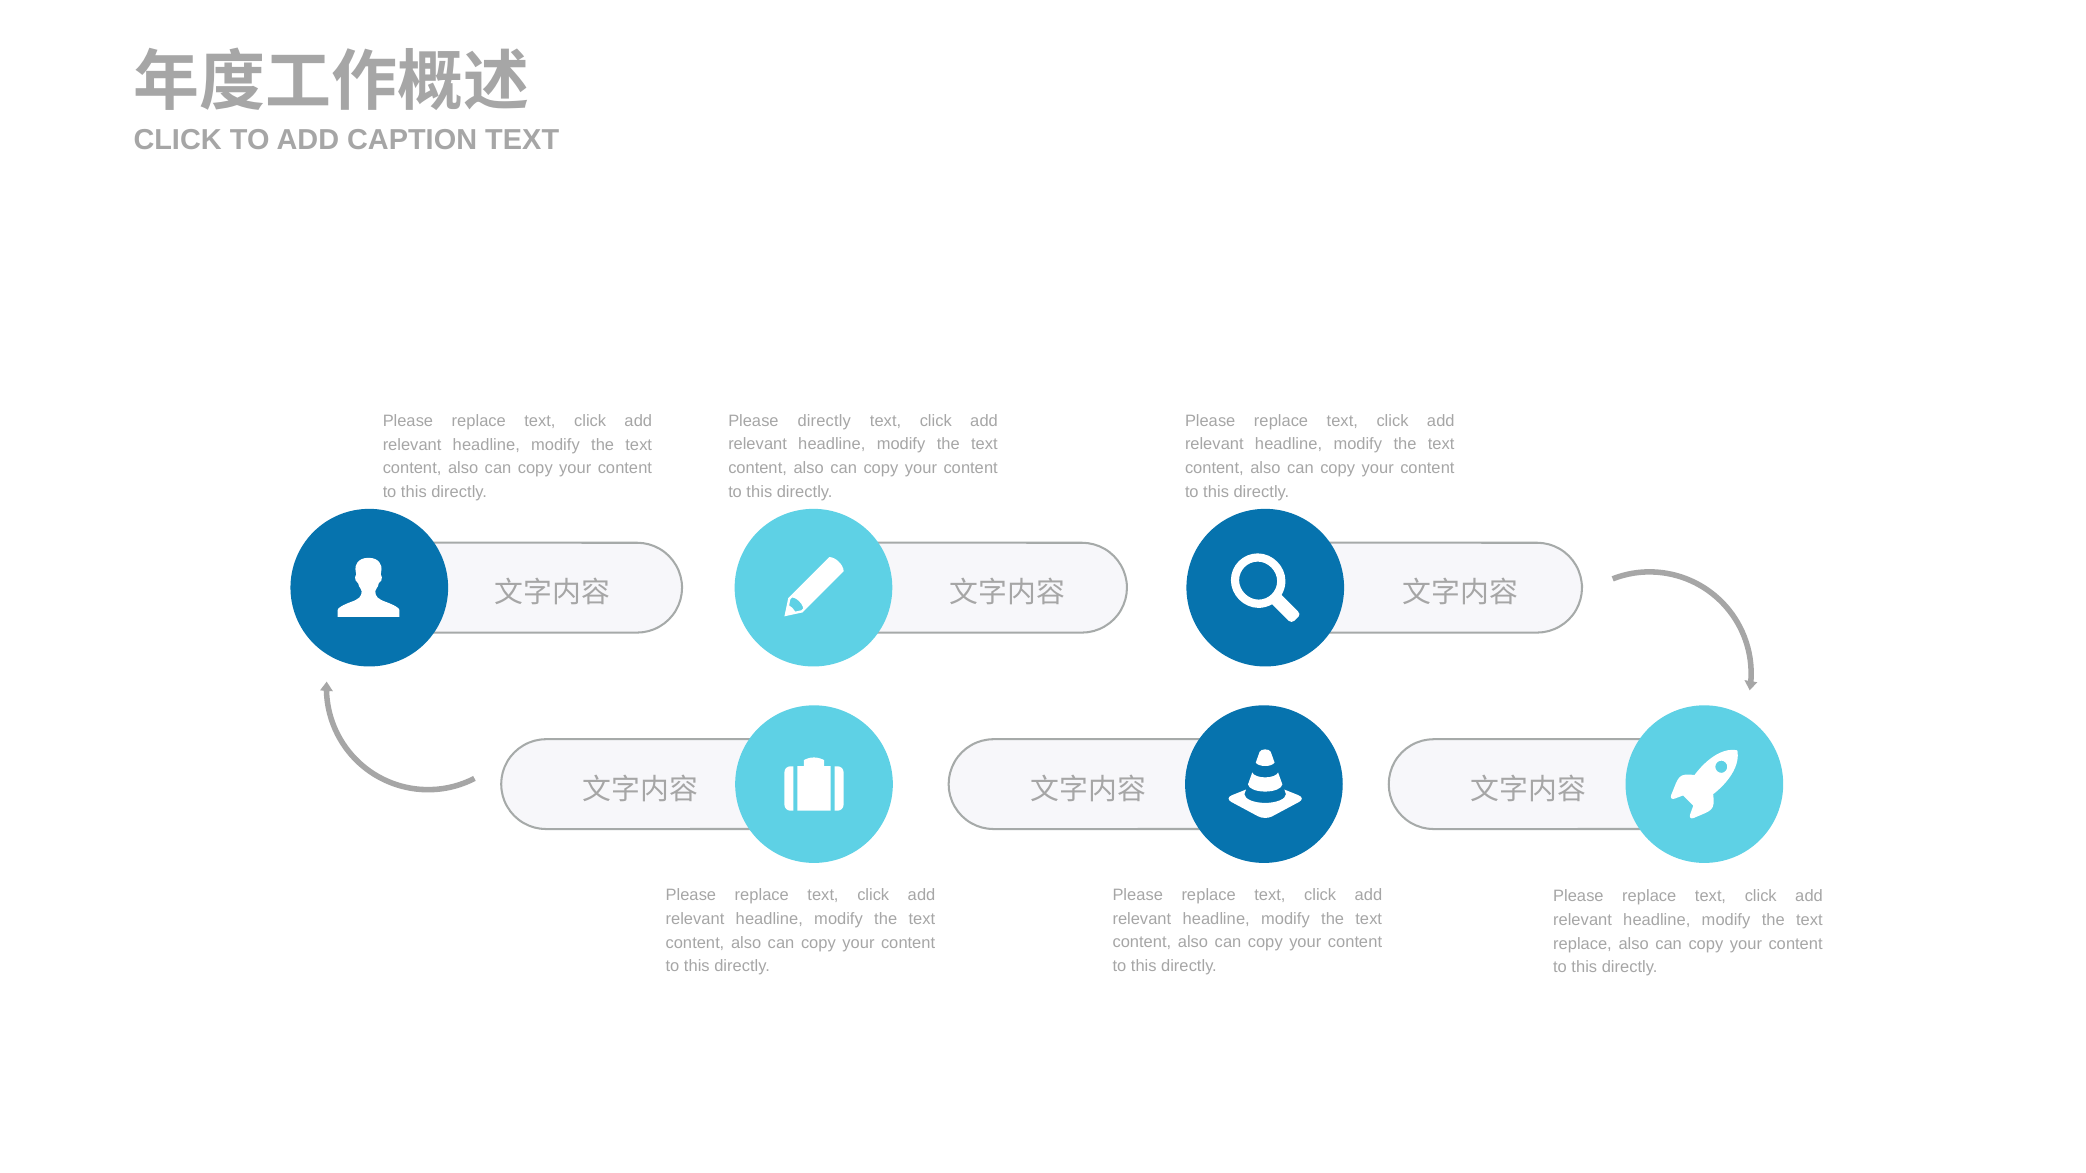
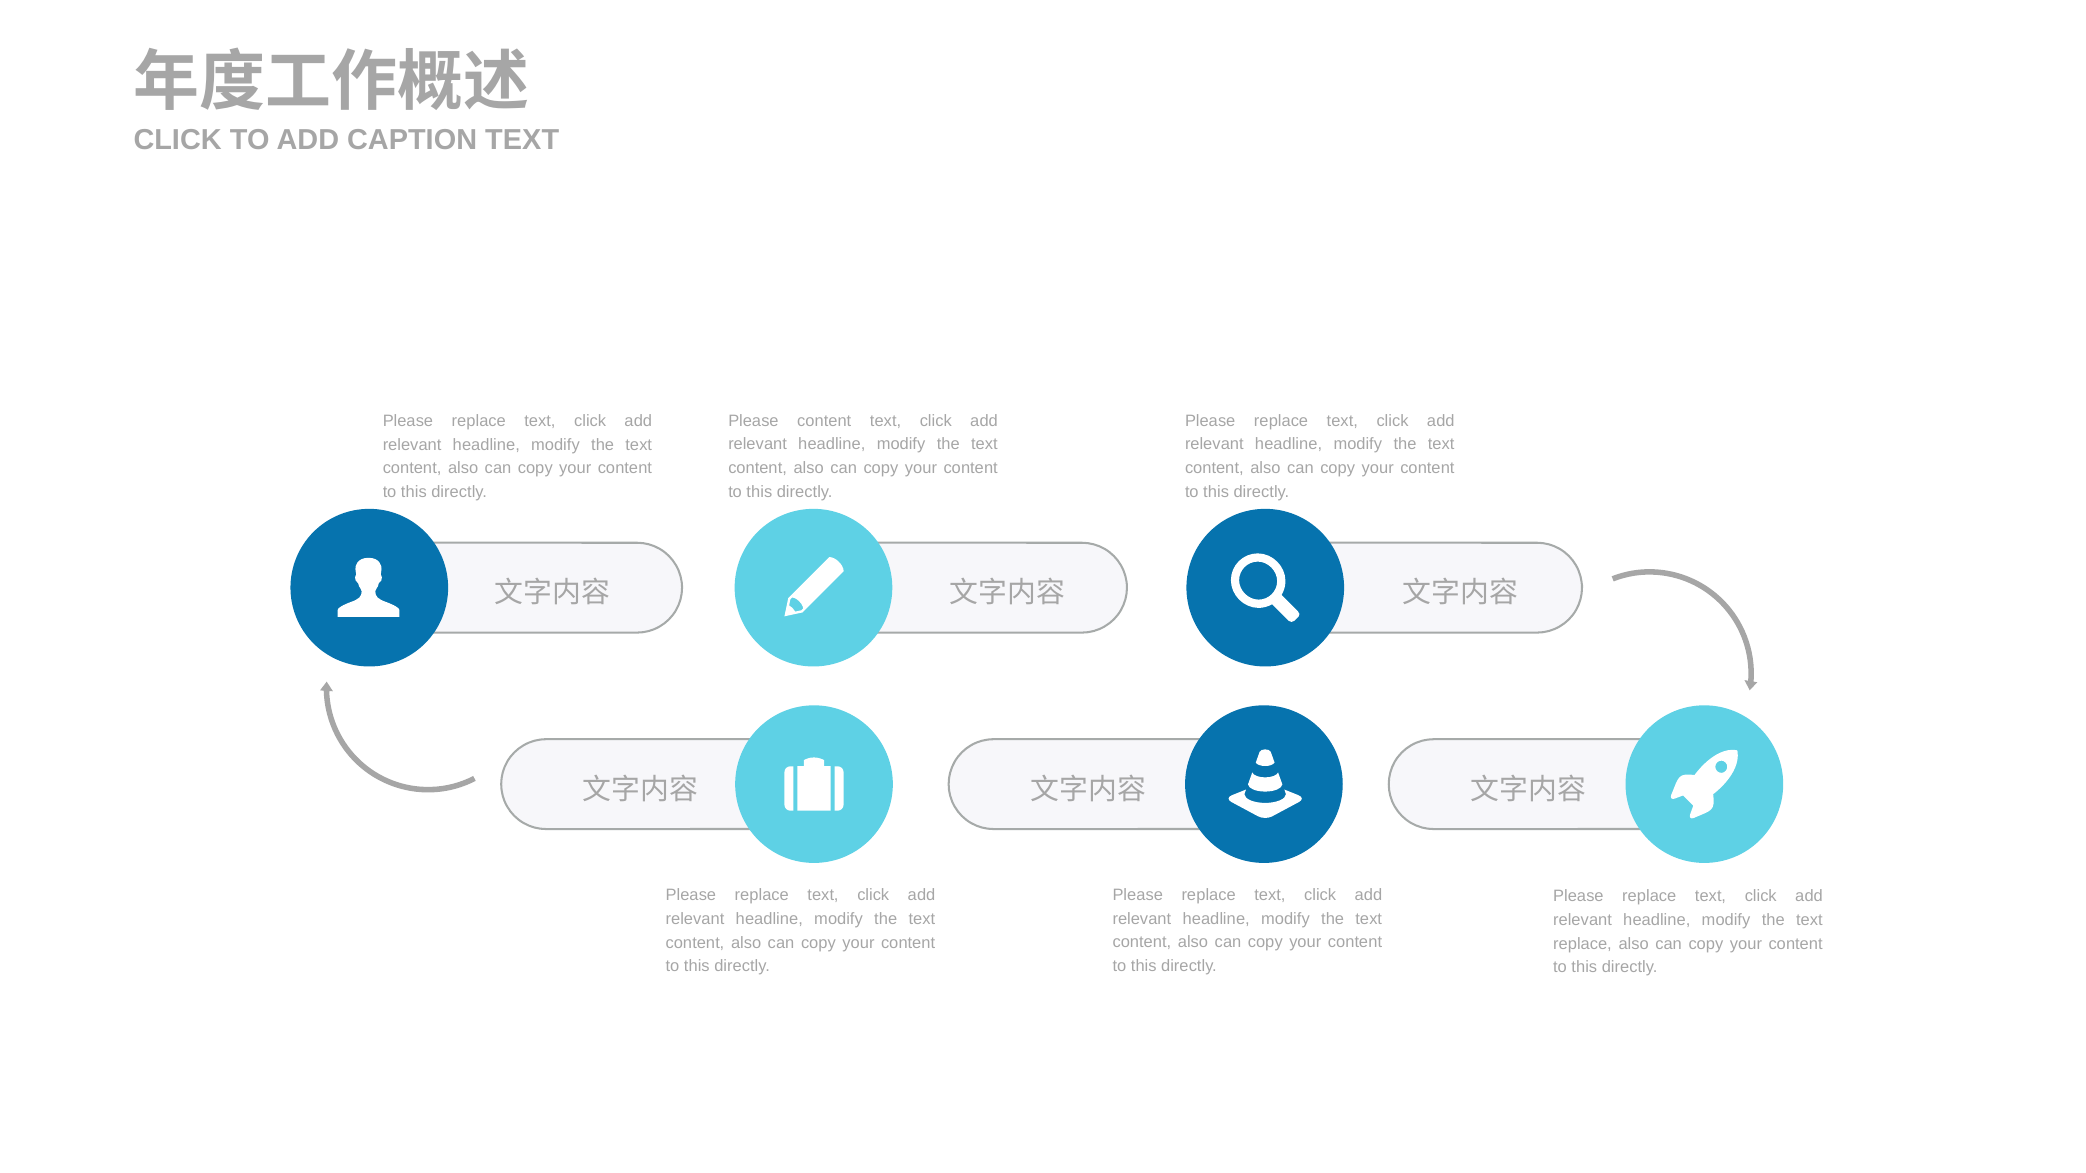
Please directly: directly -> content
